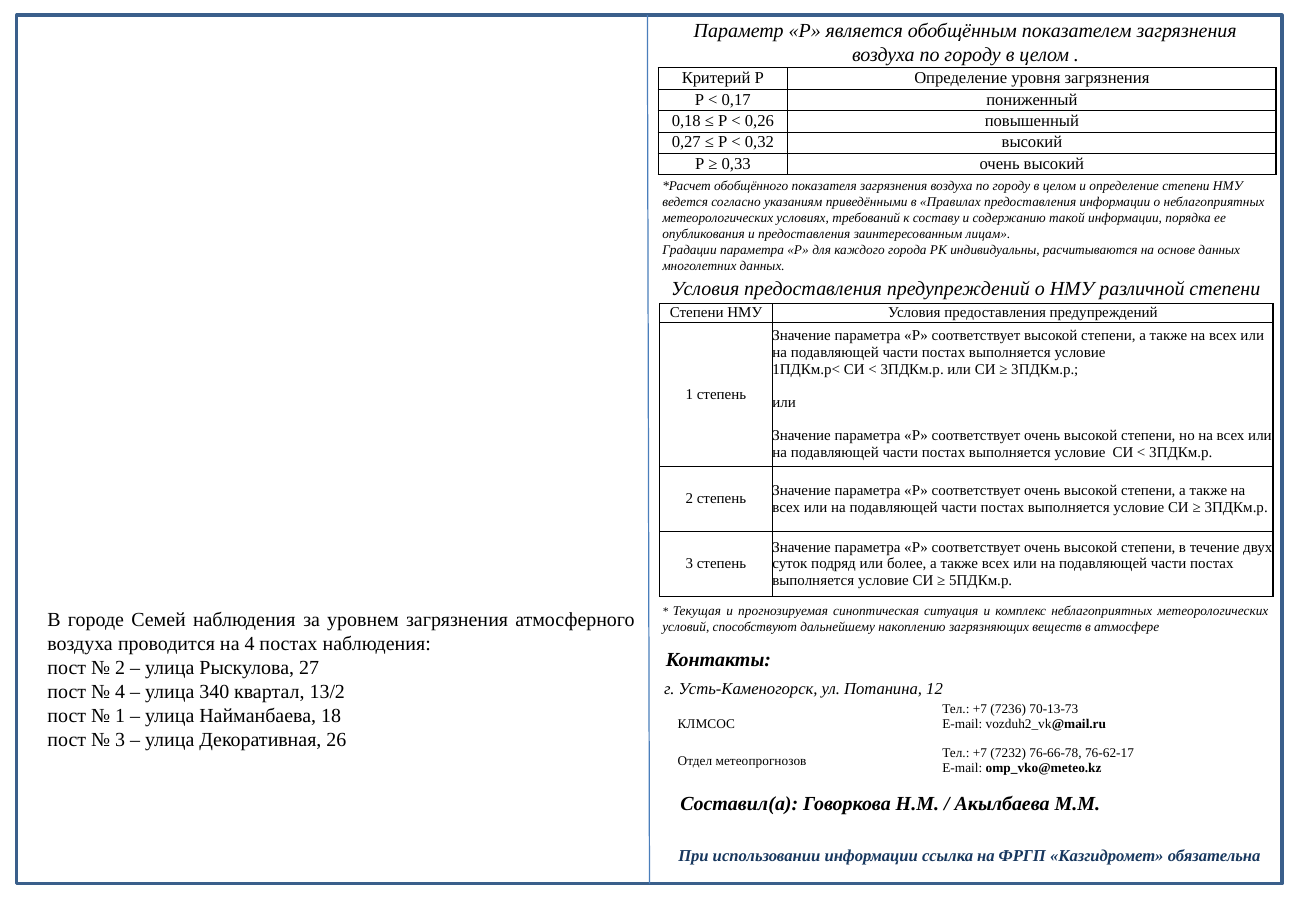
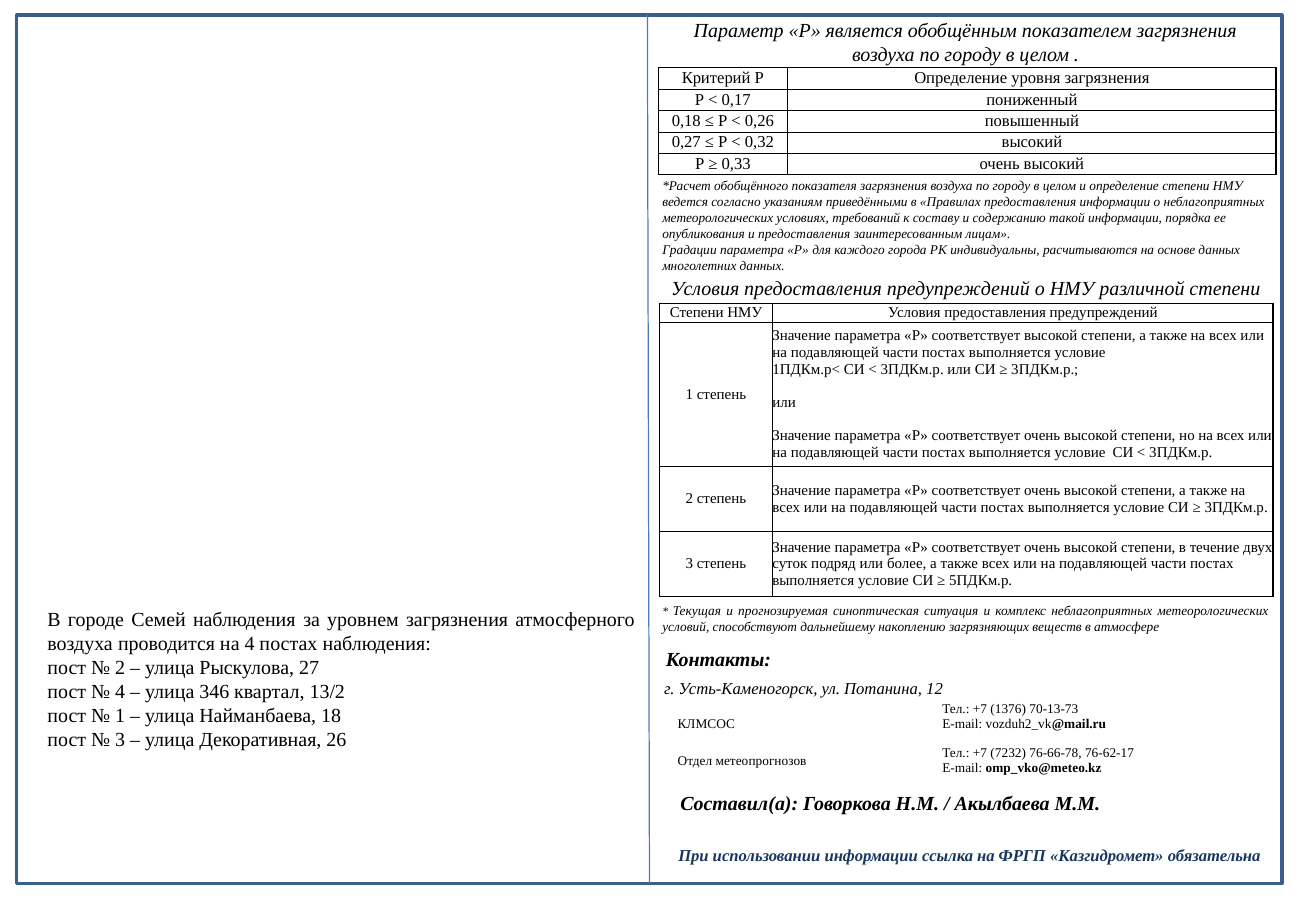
340: 340 -> 346
7236: 7236 -> 1376
